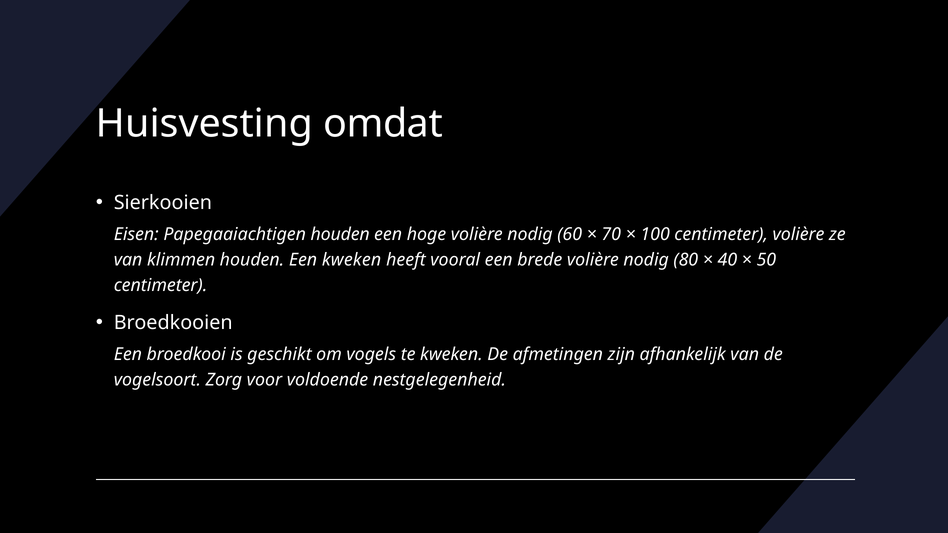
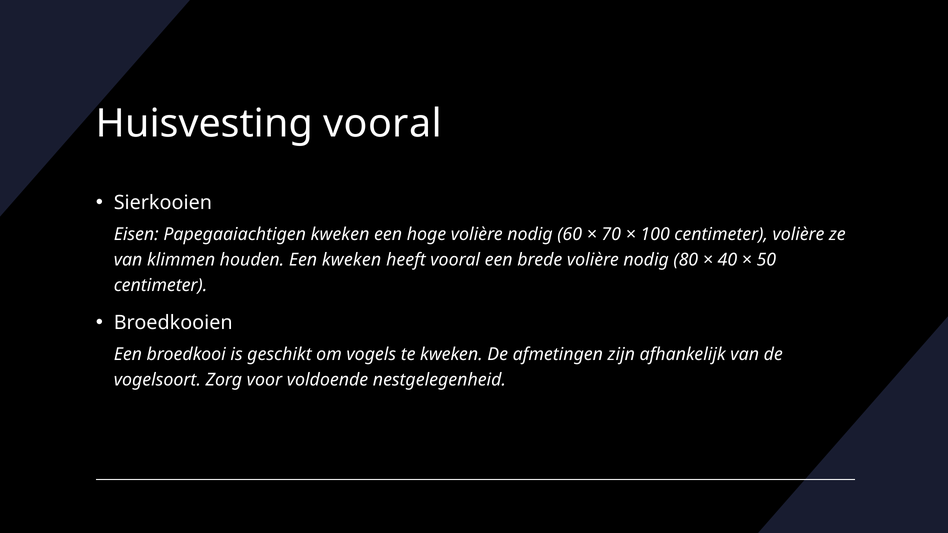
Huisvesting omdat: omdat -> vooral
Papegaaiachtigen houden: houden -> kweken
